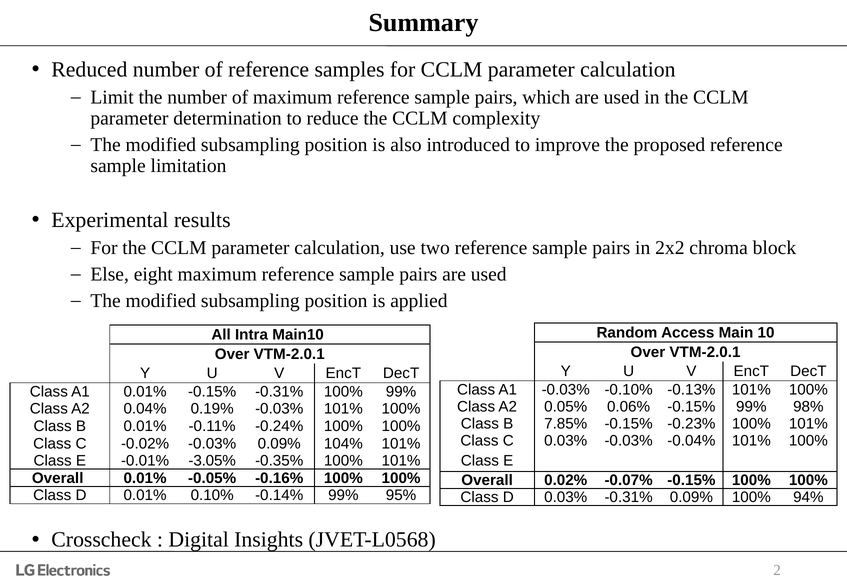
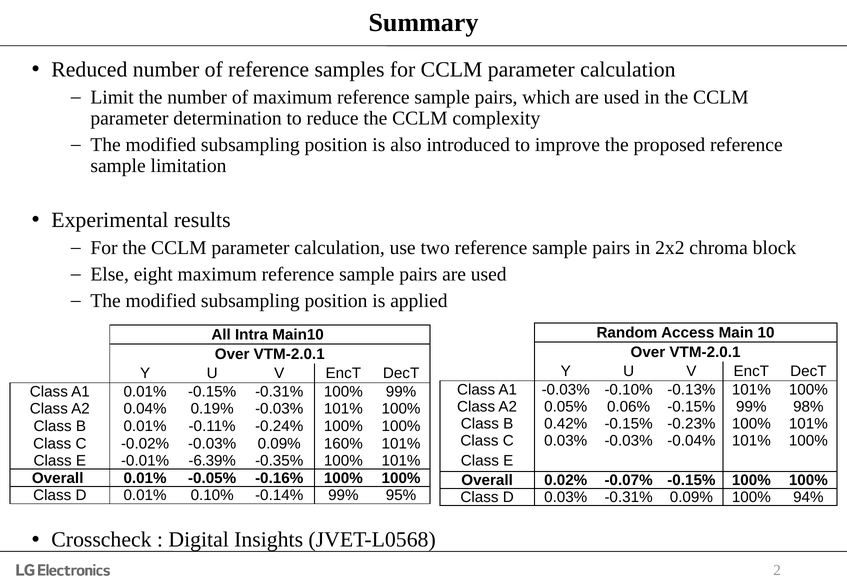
7.85%: 7.85% -> 0.42%
104%: 104% -> 160%
-3.05%: -3.05% -> -6.39%
